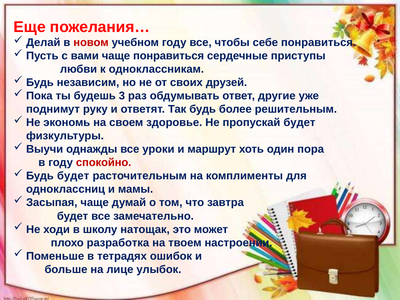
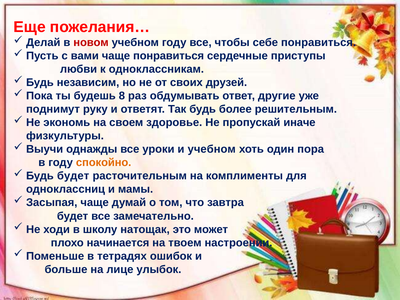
3: 3 -> 8
пропускай будет: будет -> иначе
и маршрут: маршрут -> учебном
спокойно colour: red -> orange
разработка: разработка -> начинается
